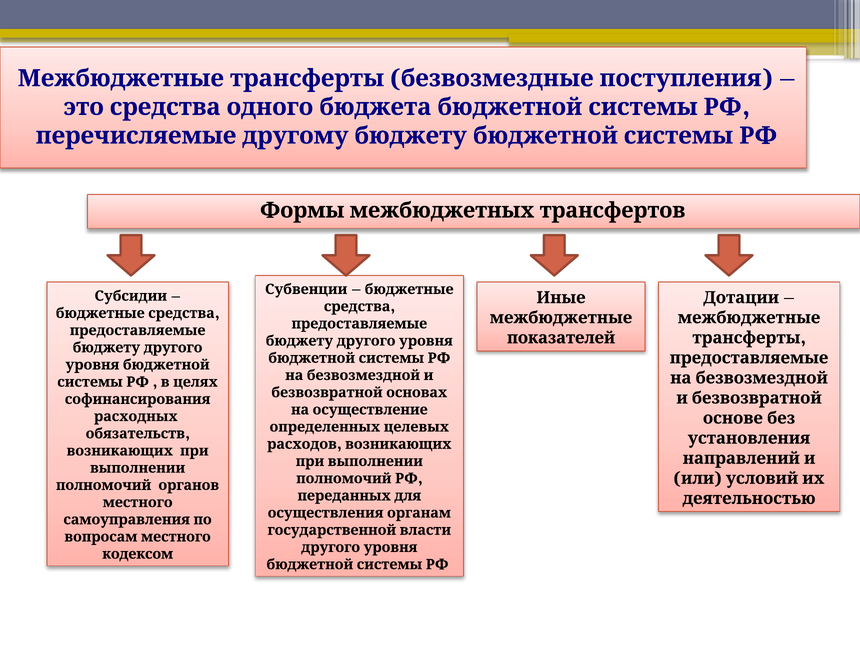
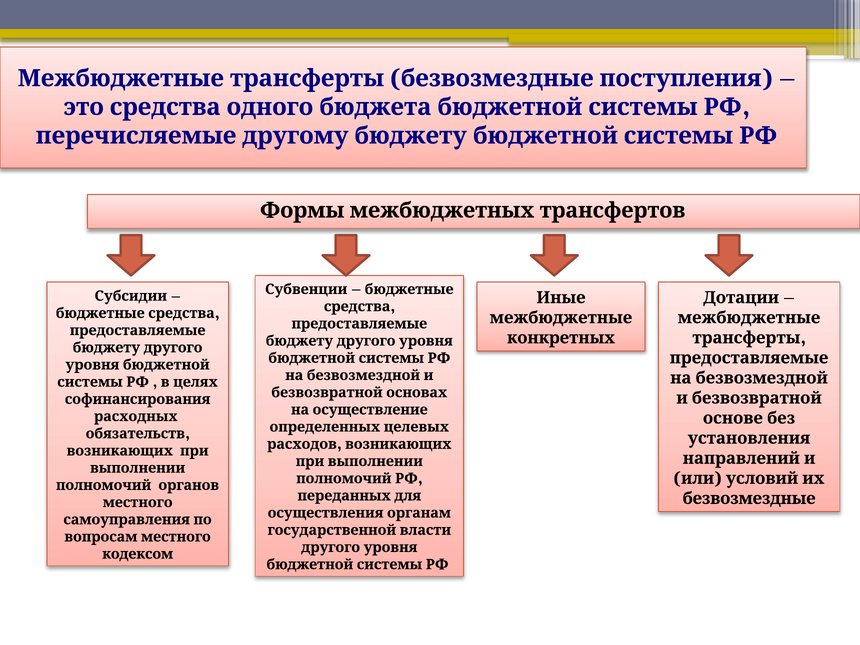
показателей: показателей -> конкретных
деятельностью at (749, 498): деятельностью -> безвозмездные
